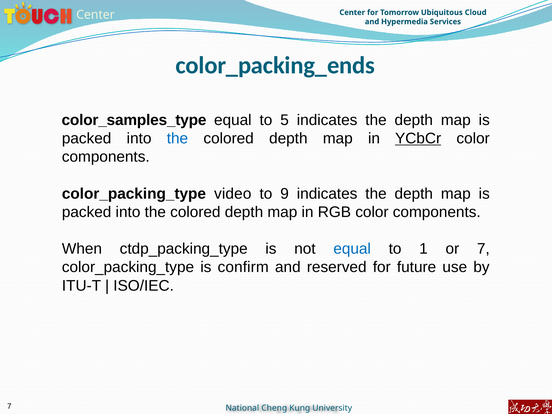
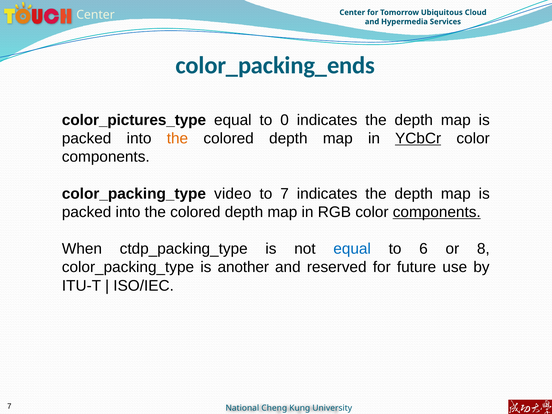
color_samples_type: color_samples_type -> color_pictures_type
5: 5 -> 0
the at (177, 138) colour: blue -> orange
to 9: 9 -> 7
components at (437, 212) underline: none -> present
1: 1 -> 6
or 7: 7 -> 8
confirm: confirm -> another
